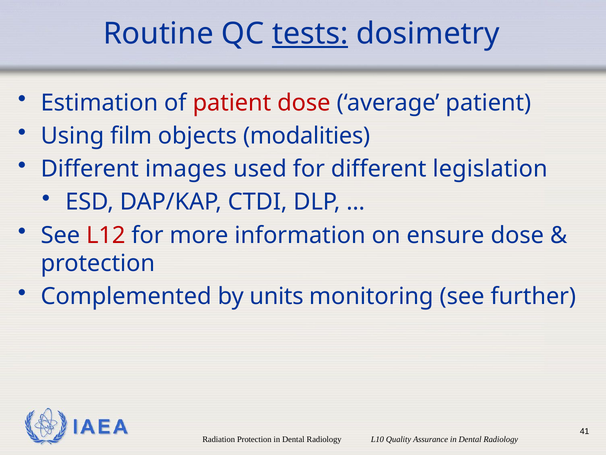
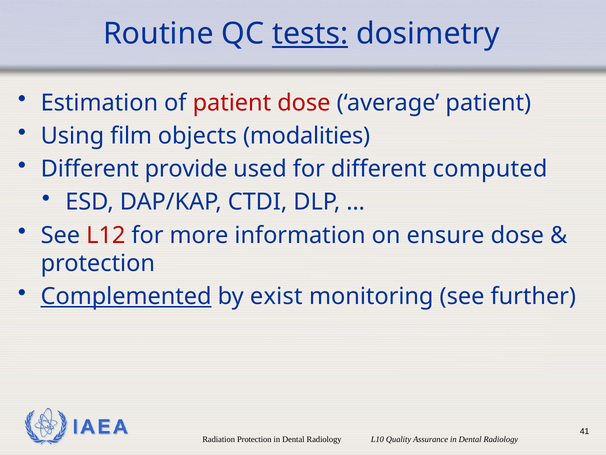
images: images -> provide
legislation: legislation -> computed
Complemented underline: none -> present
units: units -> exist
